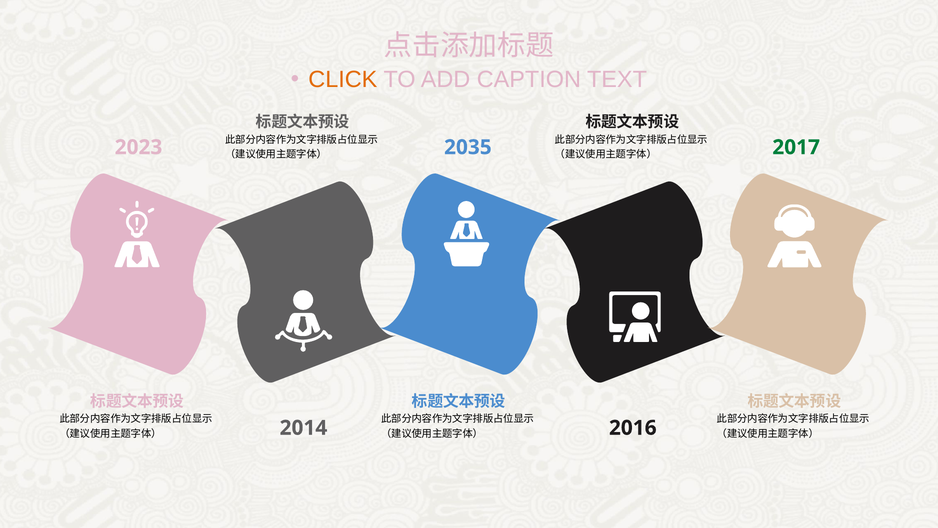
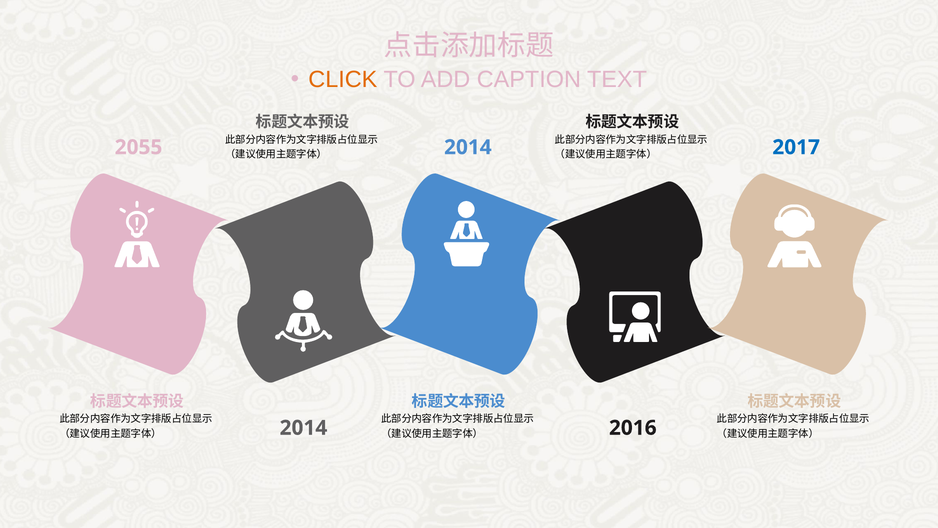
2023: 2023 -> 2055
2035 at (468, 147): 2035 -> 2014
2017 colour: green -> blue
